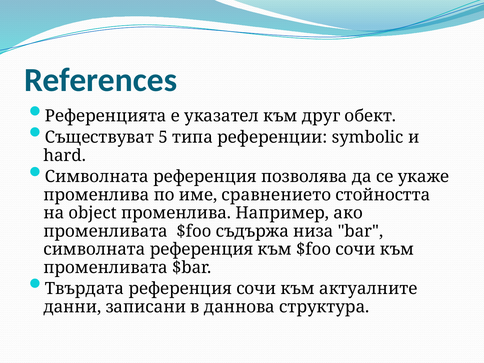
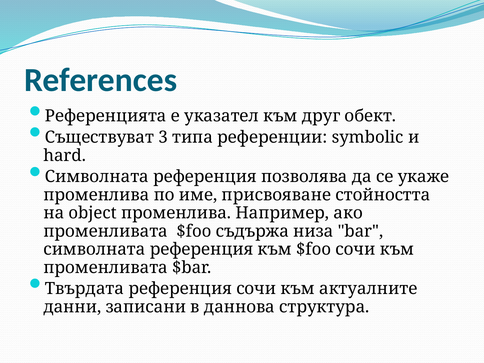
5: 5 -> 3
сравнението: сравнението -> присвояване
